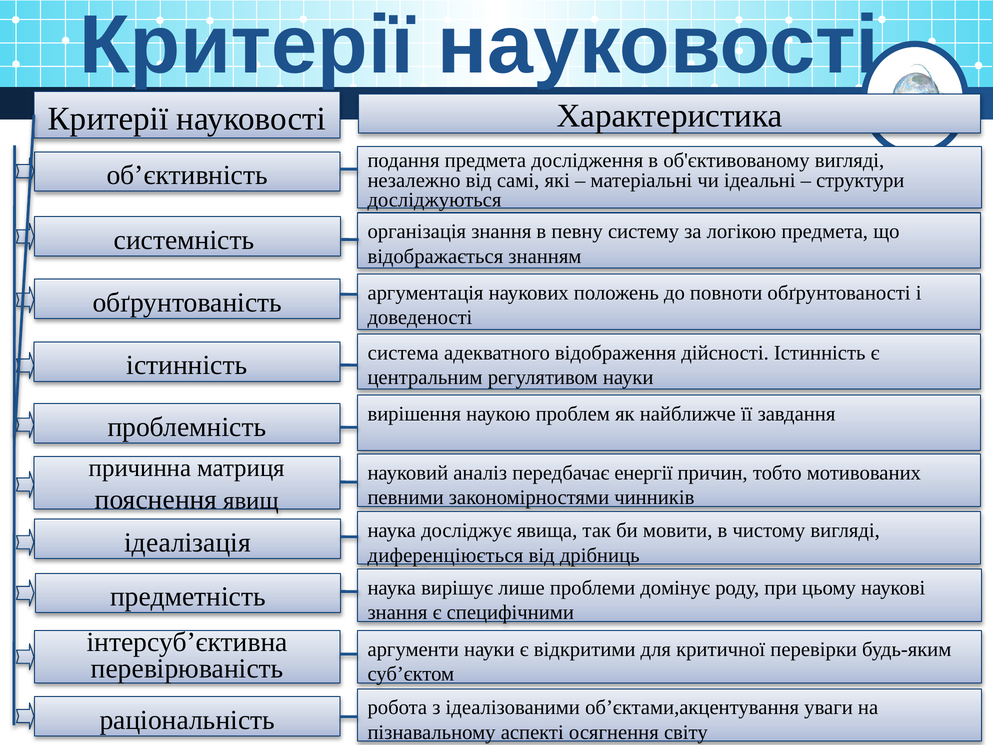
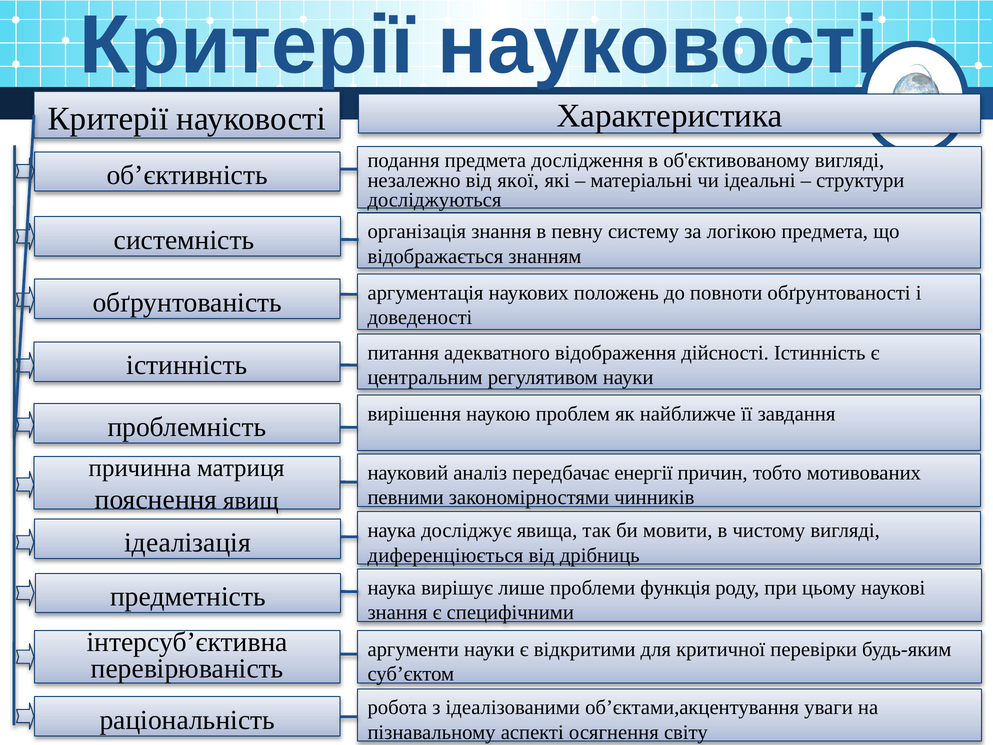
самі: самі -> якої
система: система -> питання
домінує: домінує -> функція
